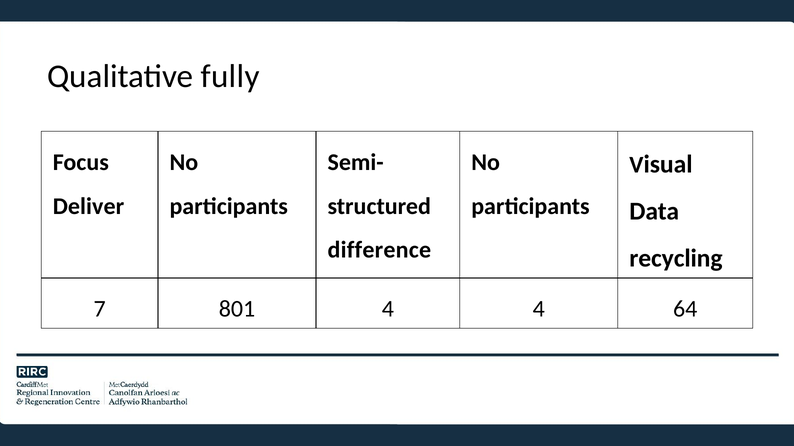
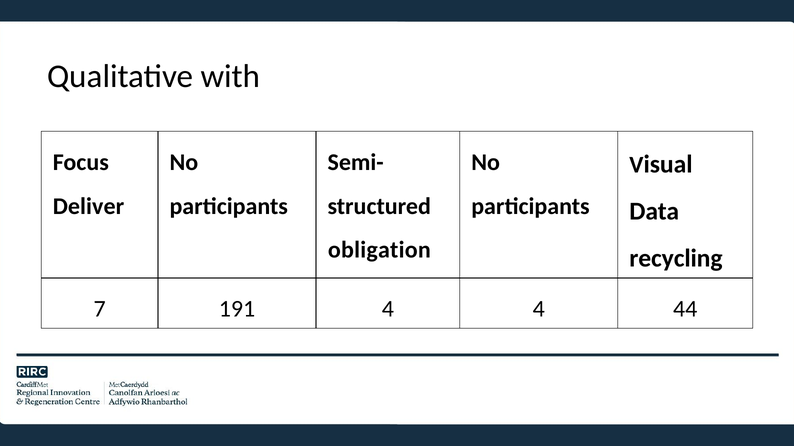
fully: fully -> with
difference: difference -> obligation
801: 801 -> 191
64: 64 -> 44
